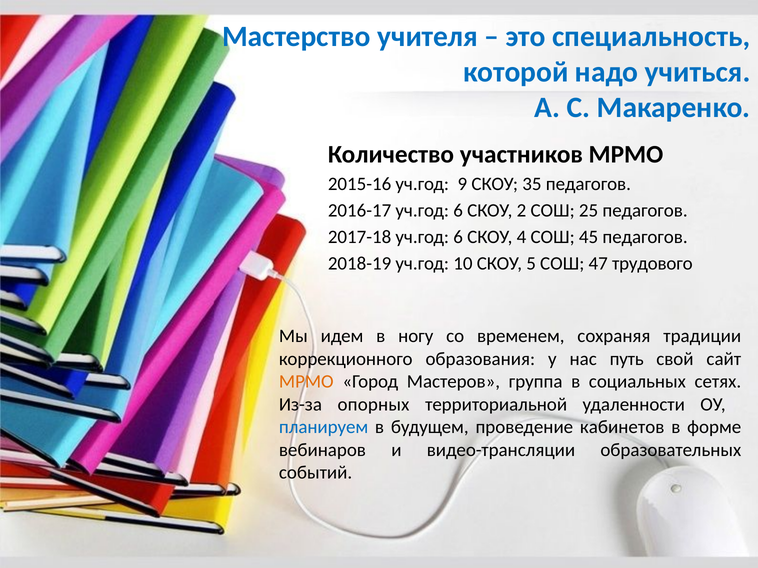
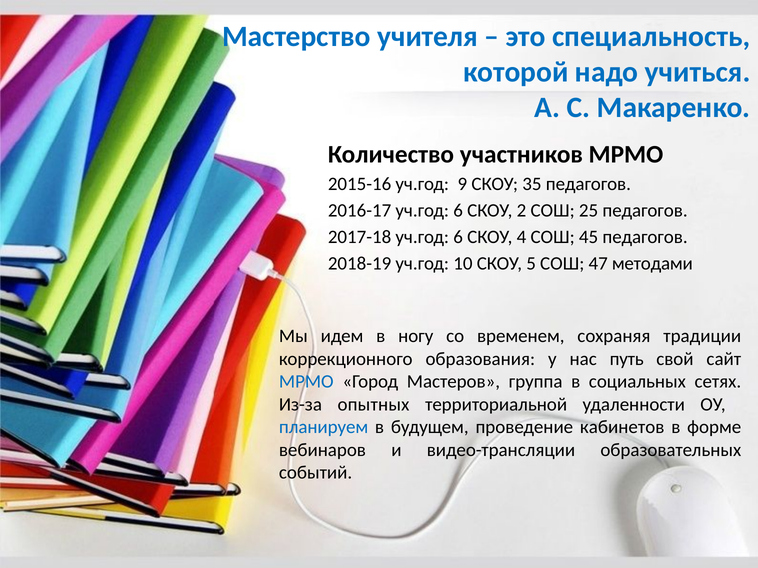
трудового: трудового -> методами
МРМО at (306, 382) colour: orange -> blue
опорных: опорных -> опытных
